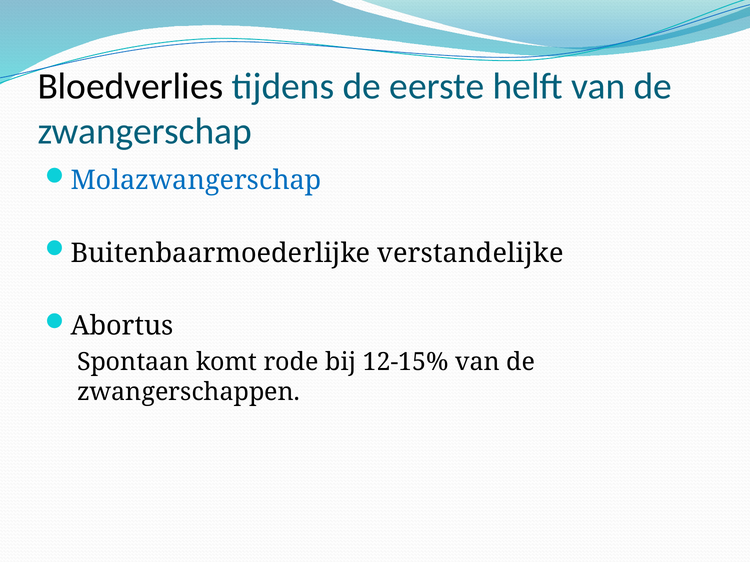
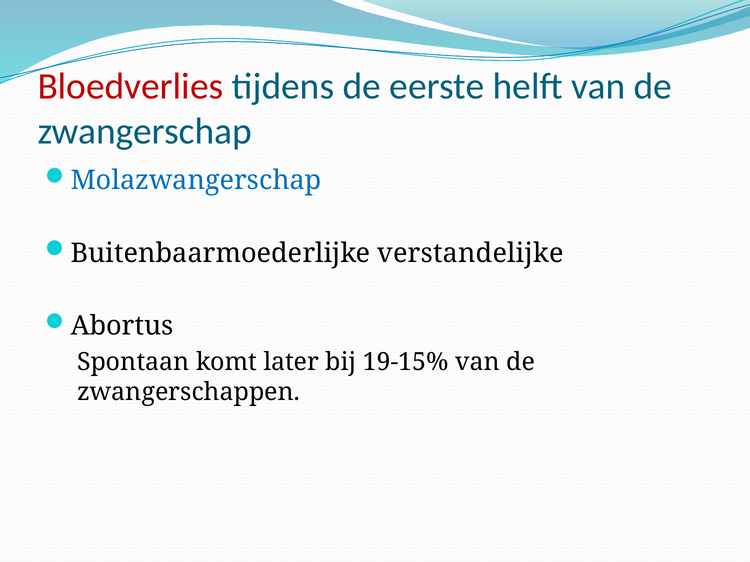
Bloedverlies colour: black -> red
rode: rode -> later
12-15%: 12-15% -> 19-15%
